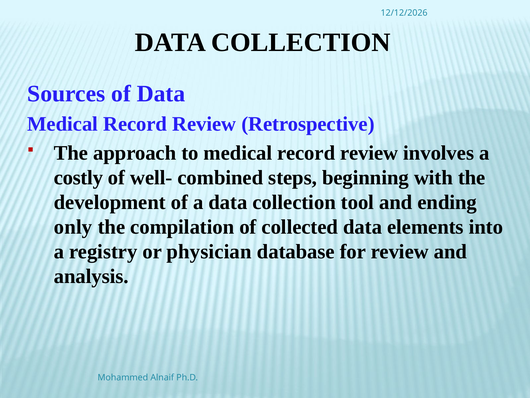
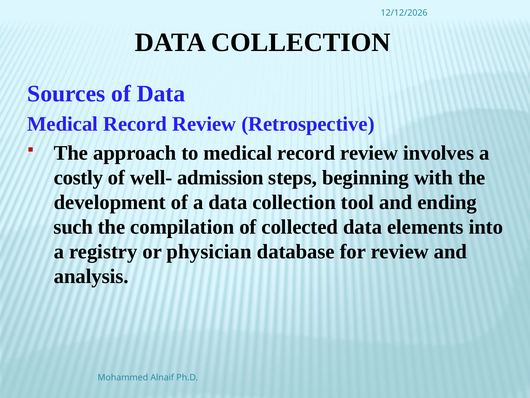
combined: combined -> admission
only: only -> such
